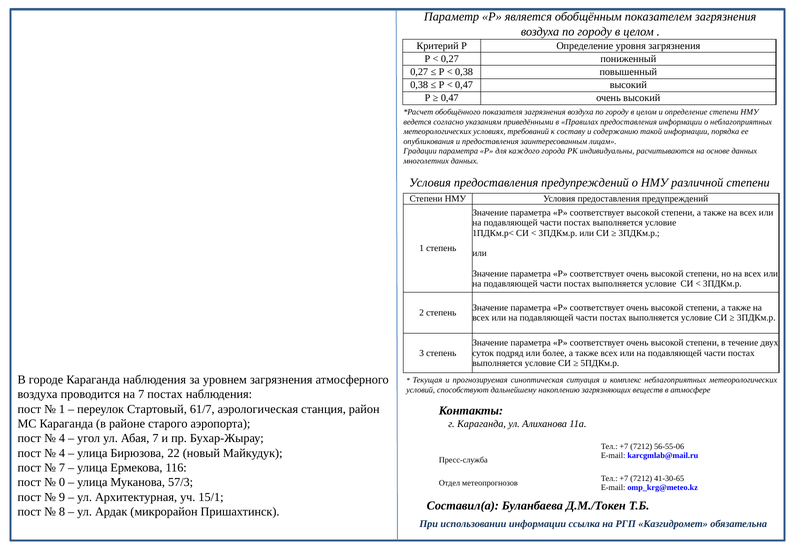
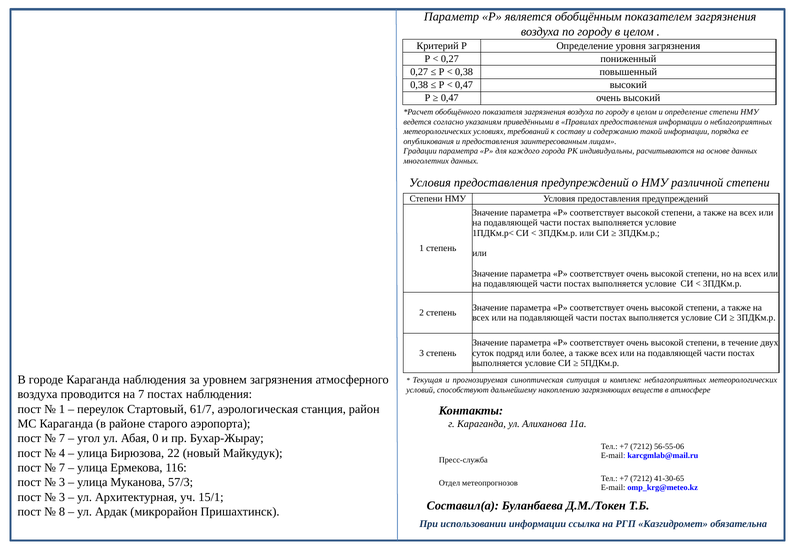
4 at (62, 439): 4 -> 7
Абая 7: 7 -> 0
0 at (62, 483): 0 -> 3
9 at (62, 497): 9 -> 3
